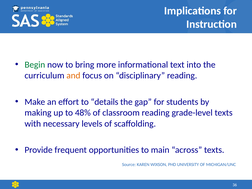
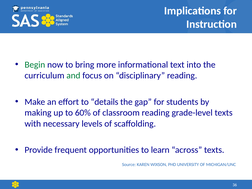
and colour: orange -> green
48%: 48% -> 60%
main: main -> learn
